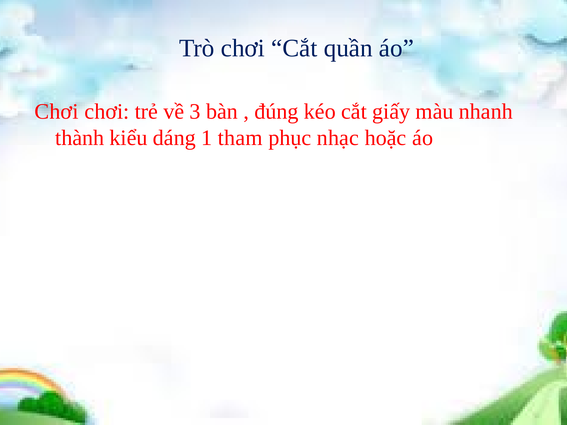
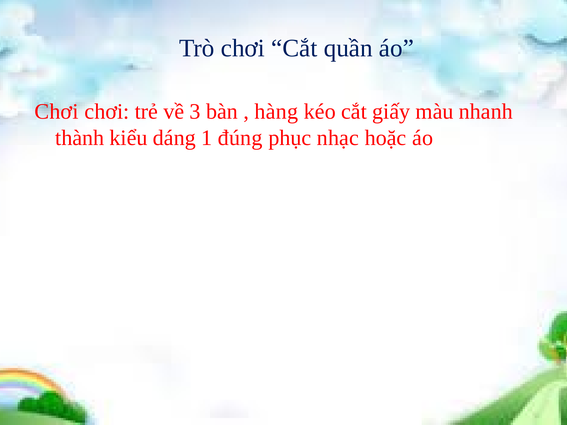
đúng: đúng -> hàng
tham: tham -> đúng
